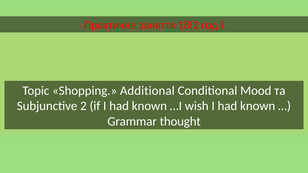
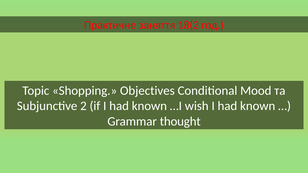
Additional: Additional -> Objectives
